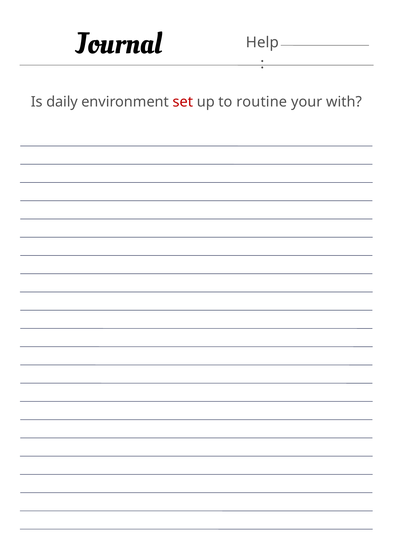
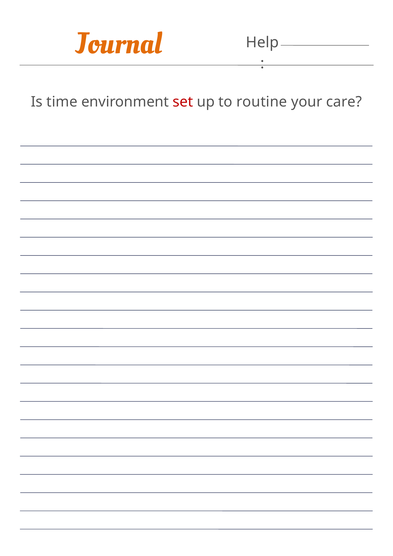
Journal colour: black -> orange
daily: daily -> time
with: with -> care
